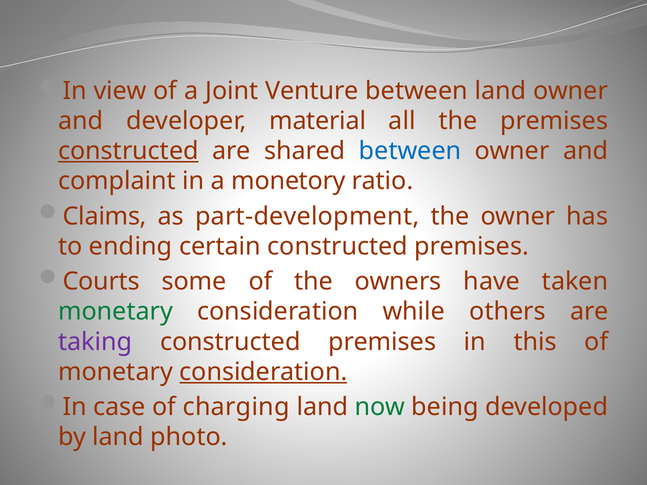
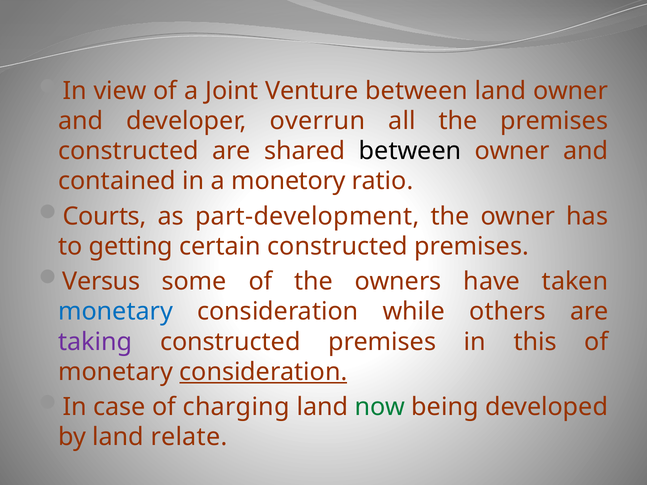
material: material -> overrun
constructed at (128, 151) underline: present -> none
between at (410, 151) colour: blue -> black
complaint: complaint -> contained
Claims: Claims -> Courts
ending: ending -> getting
Courts: Courts -> Versus
monetary at (116, 312) colour: green -> blue
photo: photo -> relate
